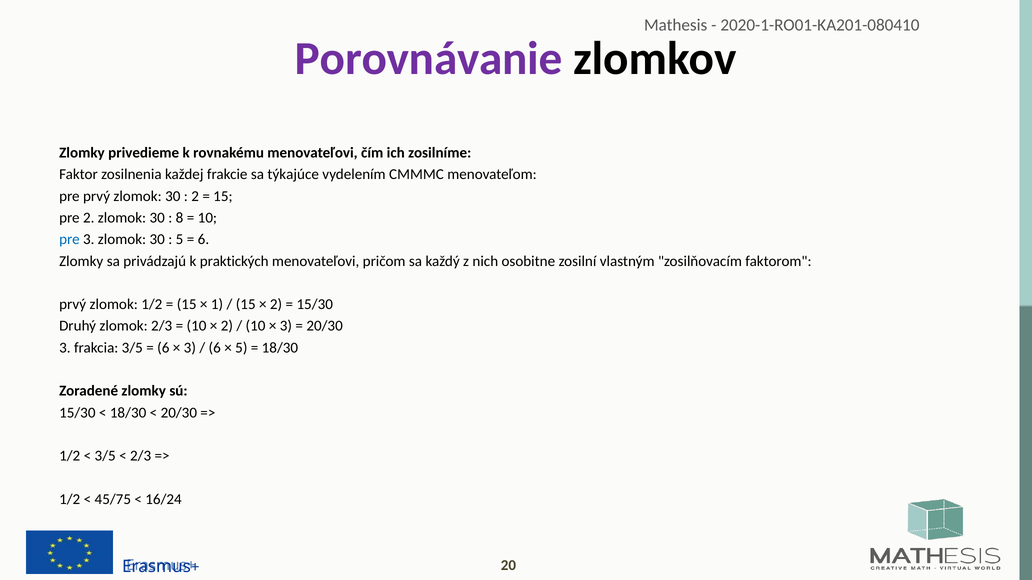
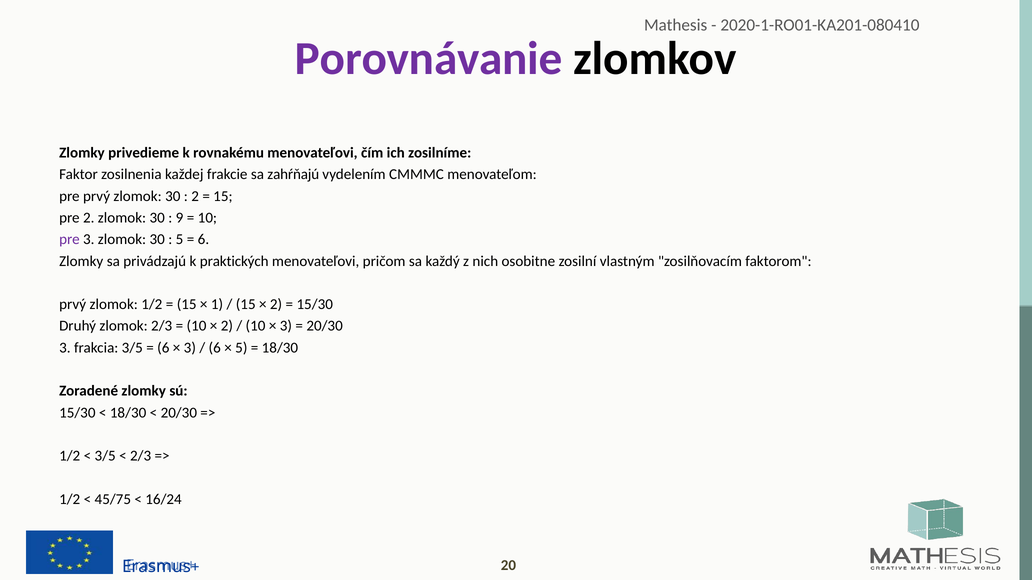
týkajúce: týkajúce -> zahŕňajú
8: 8 -> 9
pre at (69, 240) colour: blue -> purple
